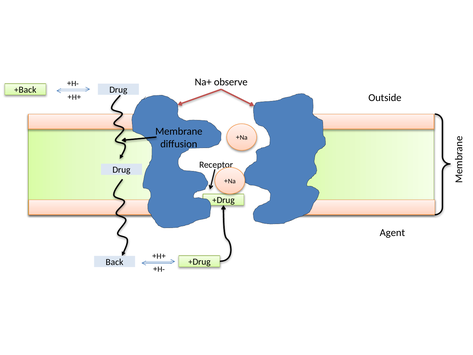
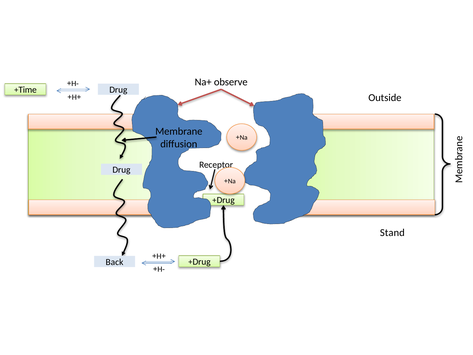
Back at (28, 90): Back -> Time
Agent: Agent -> Stand
